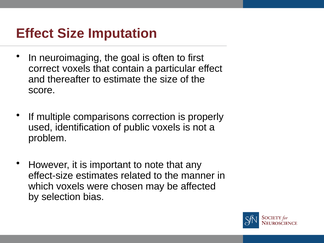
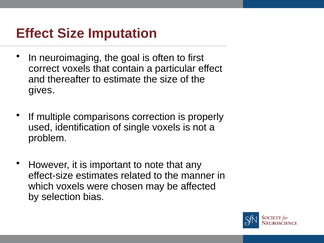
score: score -> gives
public: public -> single
